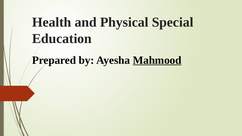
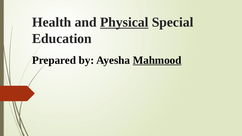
Physical underline: none -> present
